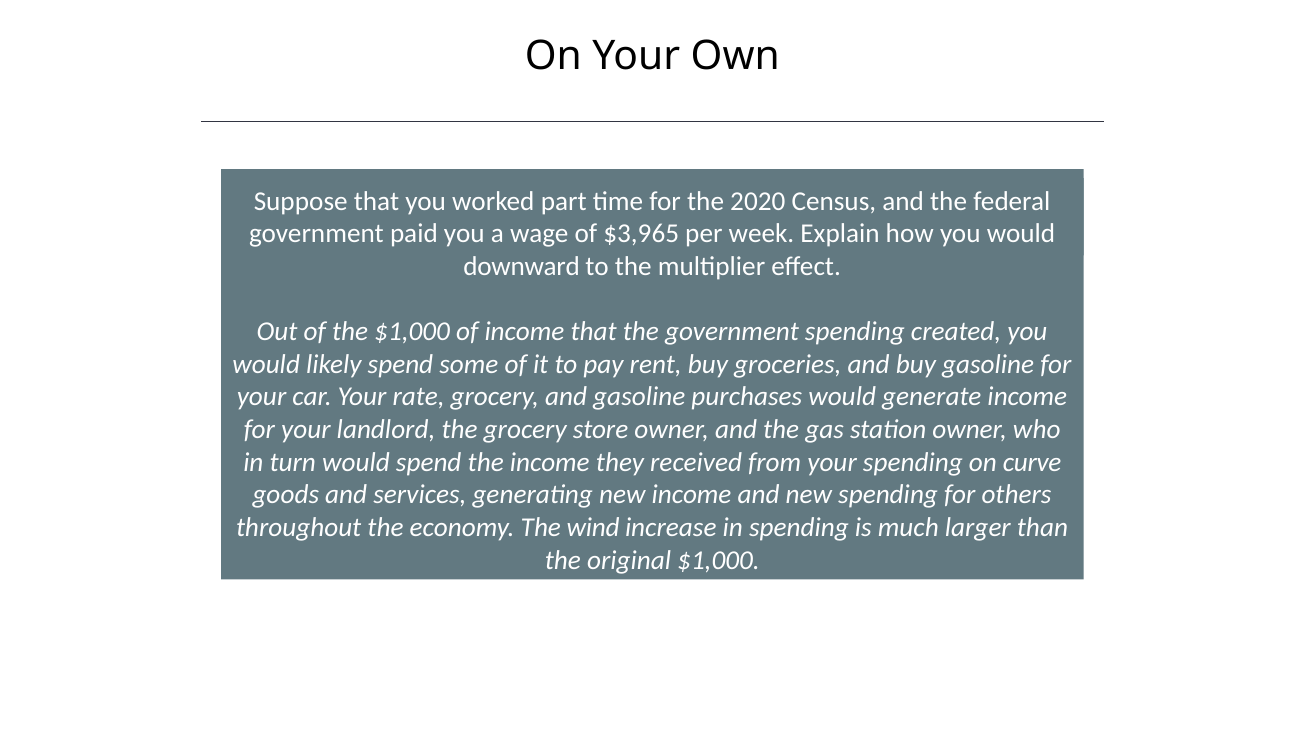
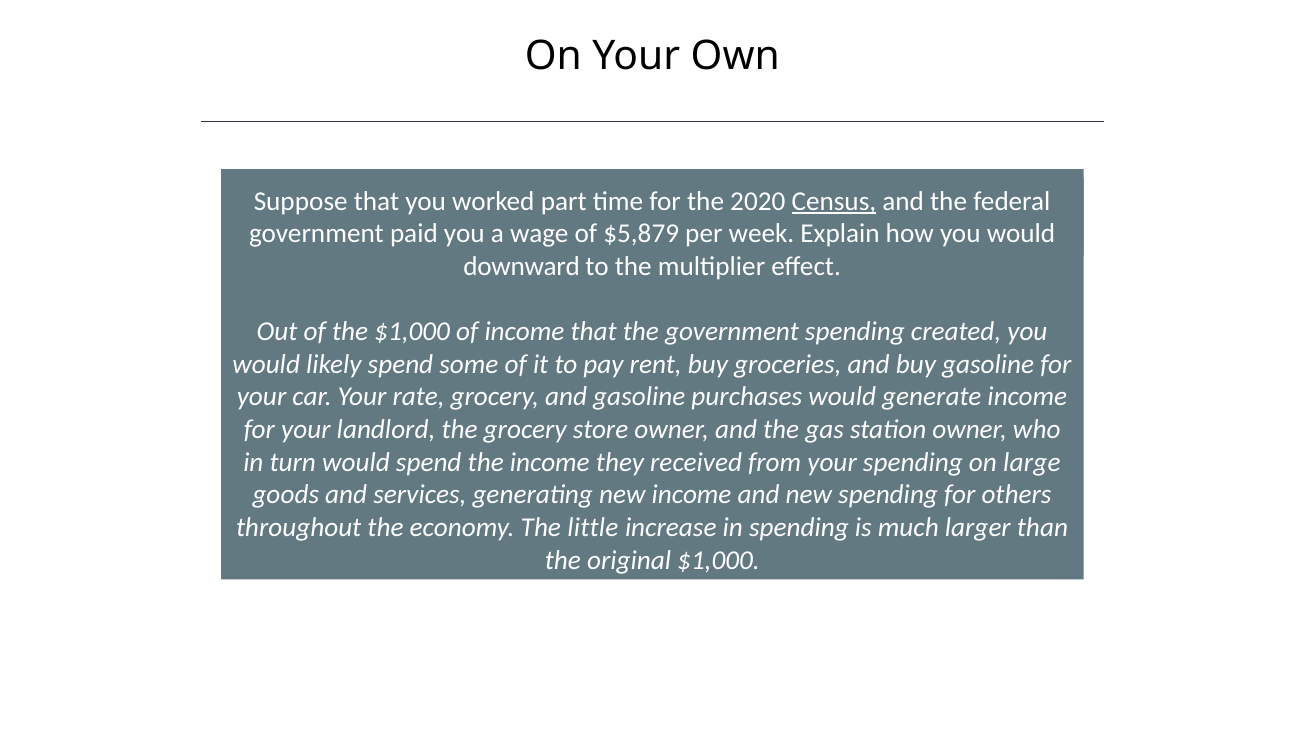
Census underline: none -> present
$3,965: $3,965 -> $5,879
curve: curve -> large
wind: wind -> little
